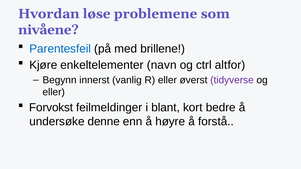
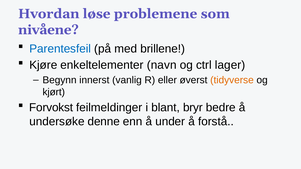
altfor: altfor -> lager
tidyverse colour: purple -> orange
eller at (54, 92): eller -> kjørt
kort: kort -> bryr
høyre: høyre -> under
